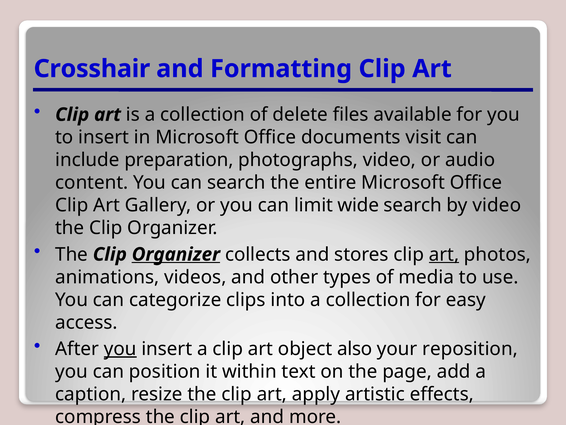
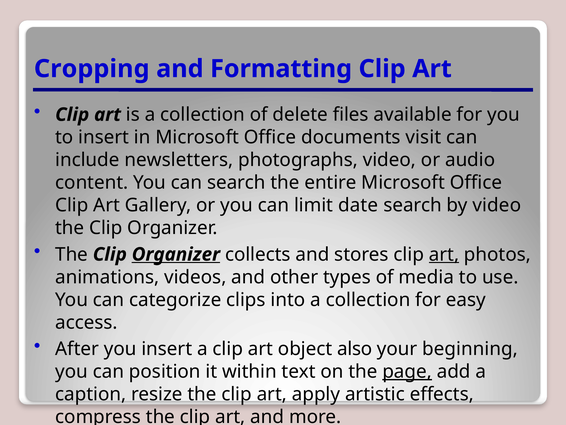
Crosshair: Crosshair -> Cropping
preparation: preparation -> newsletters
wide: wide -> date
you at (120, 348) underline: present -> none
reposition: reposition -> beginning
page underline: none -> present
